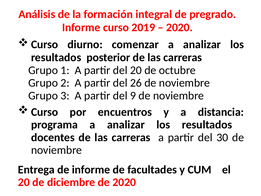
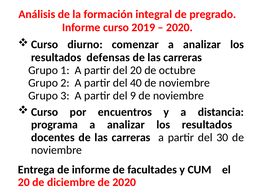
posterior: posterior -> defensas
26: 26 -> 40
